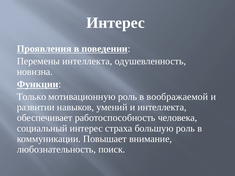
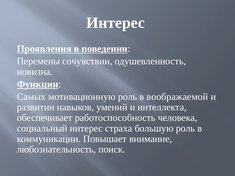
Перемены интеллекта: интеллекта -> сочувствии
Только: Только -> Самых
